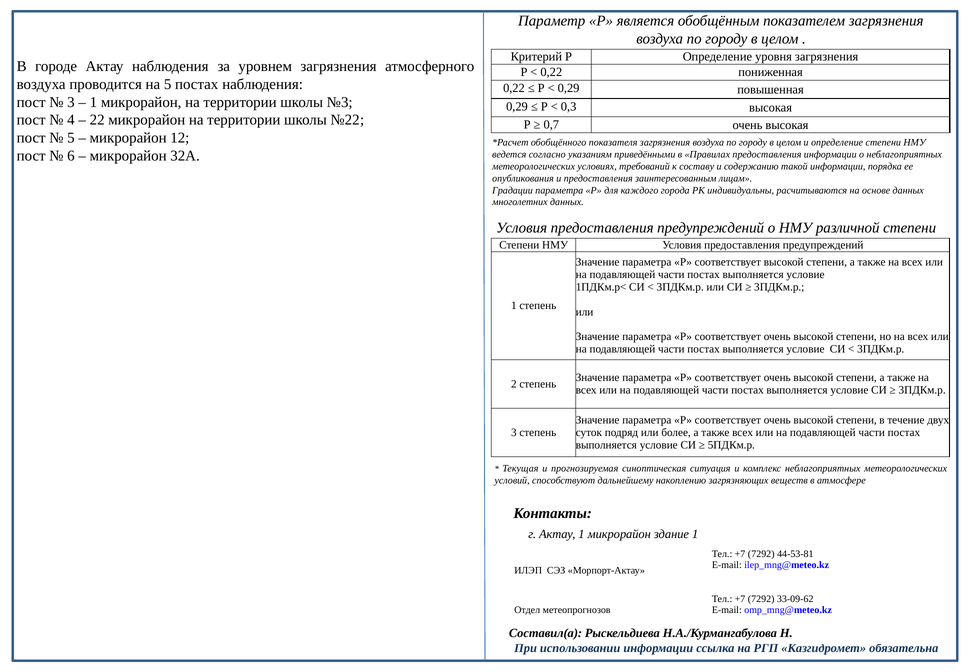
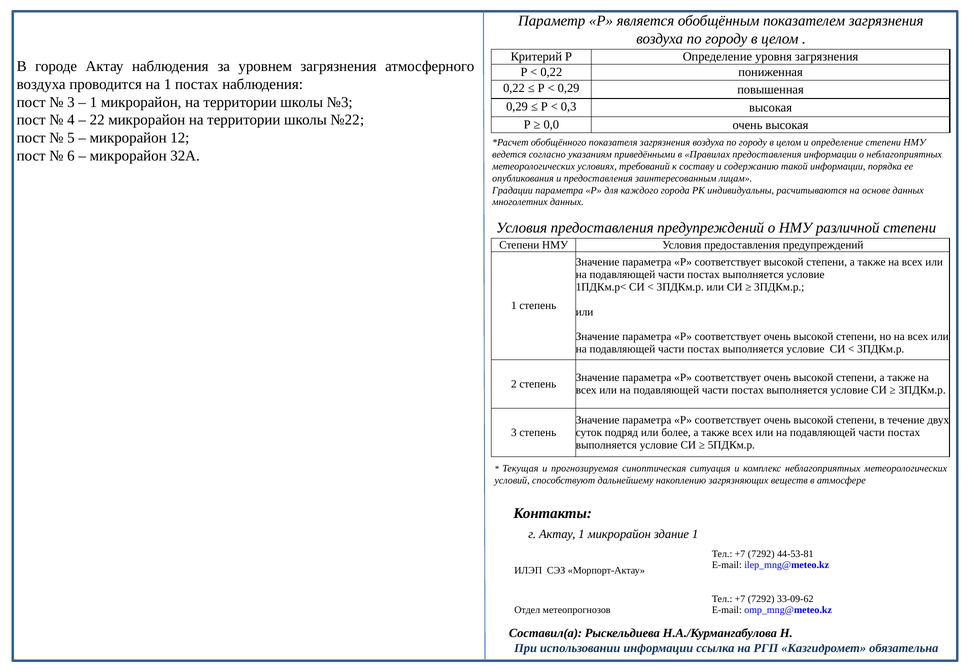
на 5: 5 -> 1
0,7: 0,7 -> 0,0
